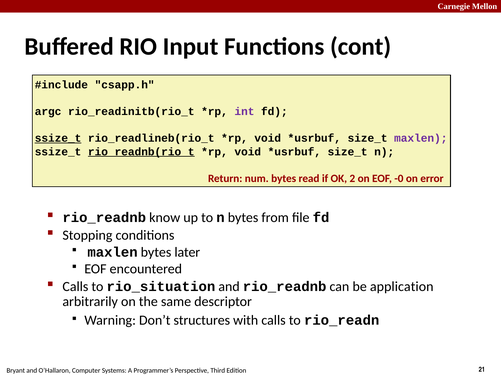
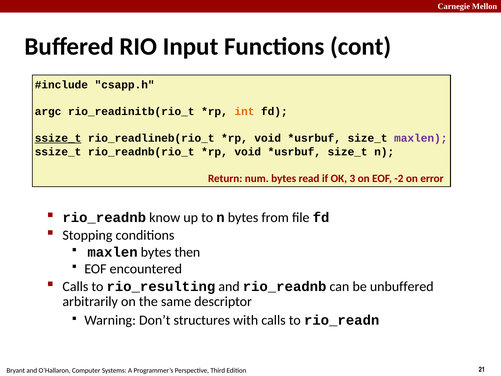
int colour: purple -> orange
rio_readnb(rio_t underline: present -> none
2: 2 -> 3
-0: -0 -> -2
later: later -> then
rio_situation: rio_situation -> rio_resulting
application: application -> unbuffered
